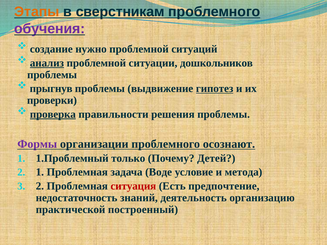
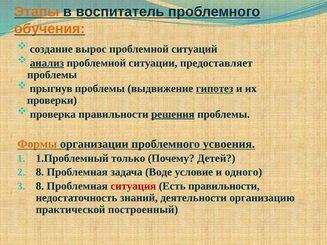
сверстникам: сверстникам -> воспитатель
обучения colour: purple -> orange
нужно: нужно -> вырос
дошкольников: дошкольников -> предоставляет
проверка underline: present -> none
решения underline: none -> present
Формы colour: purple -> orange
осознают: осознают -> усвоения
2 1: 1 -> 8
метода: метода -> одного
3 2: 2 -> 8
Есть предпочтение: предпочтение -> правильности
деятельность: деятельность -> деятельности
